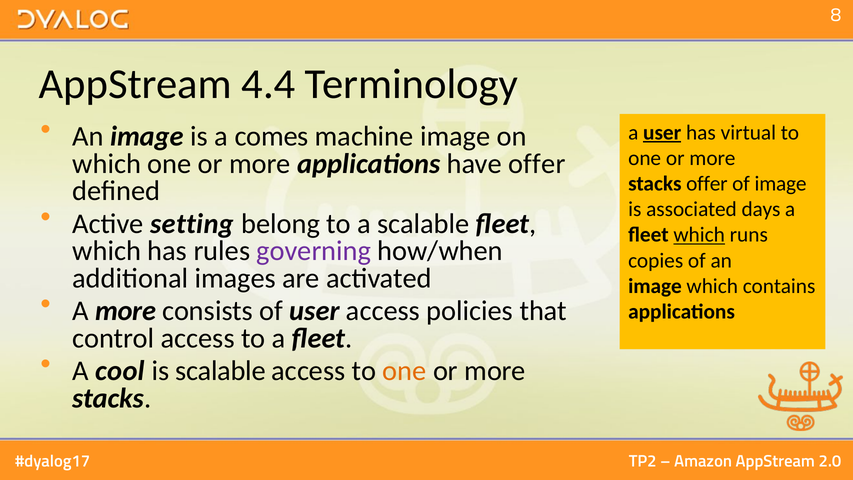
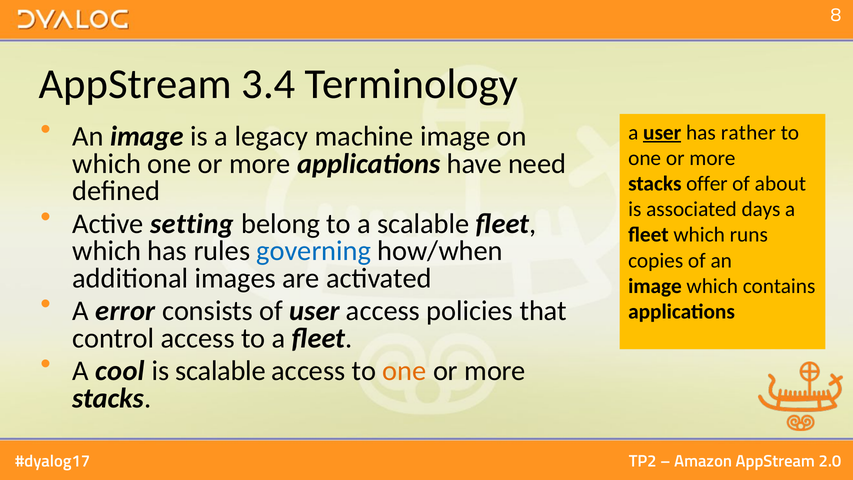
4.4: 4.4 -> 3.4
comes: comes -> legacy
virtual: virtual -> rather
have offer: offer -> need
of image: image -> about
which at (699, 235) underline: present -> none
governing colour: purple -> blue
A more: more -> error
